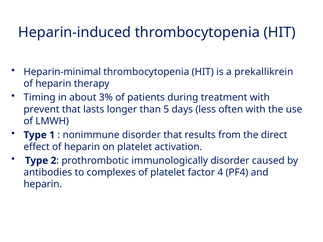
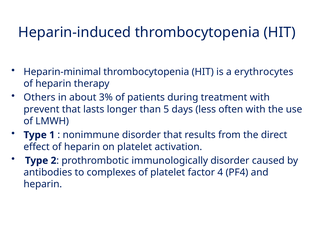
prekallikrein: prekallikrein -> erythrocytes
Timing: Timing -> Others
